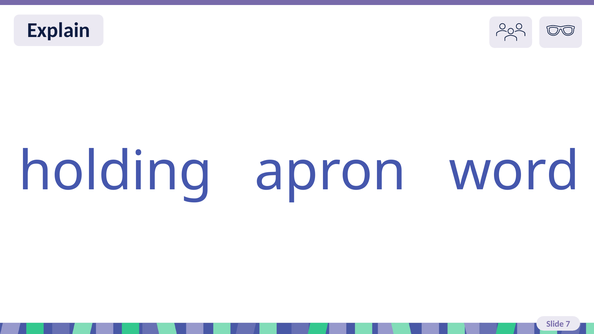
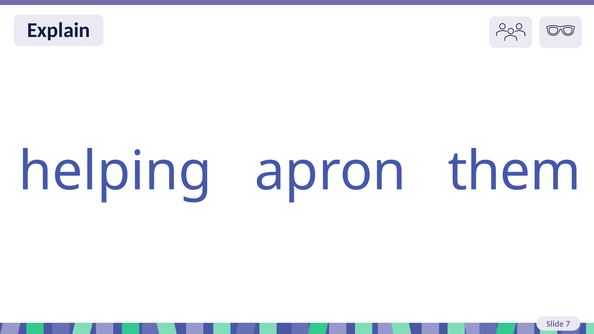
holding: holding -> helping
word: word -> them
